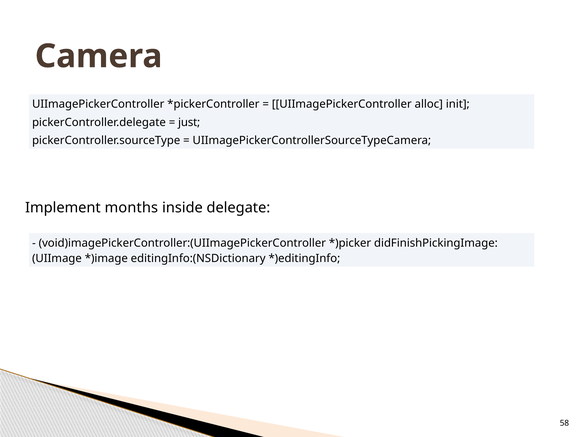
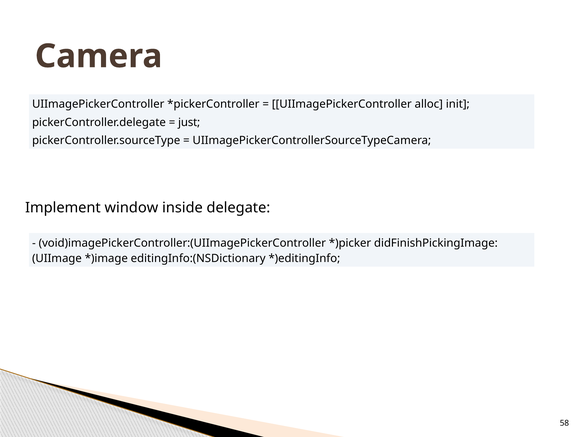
months: months -> window
